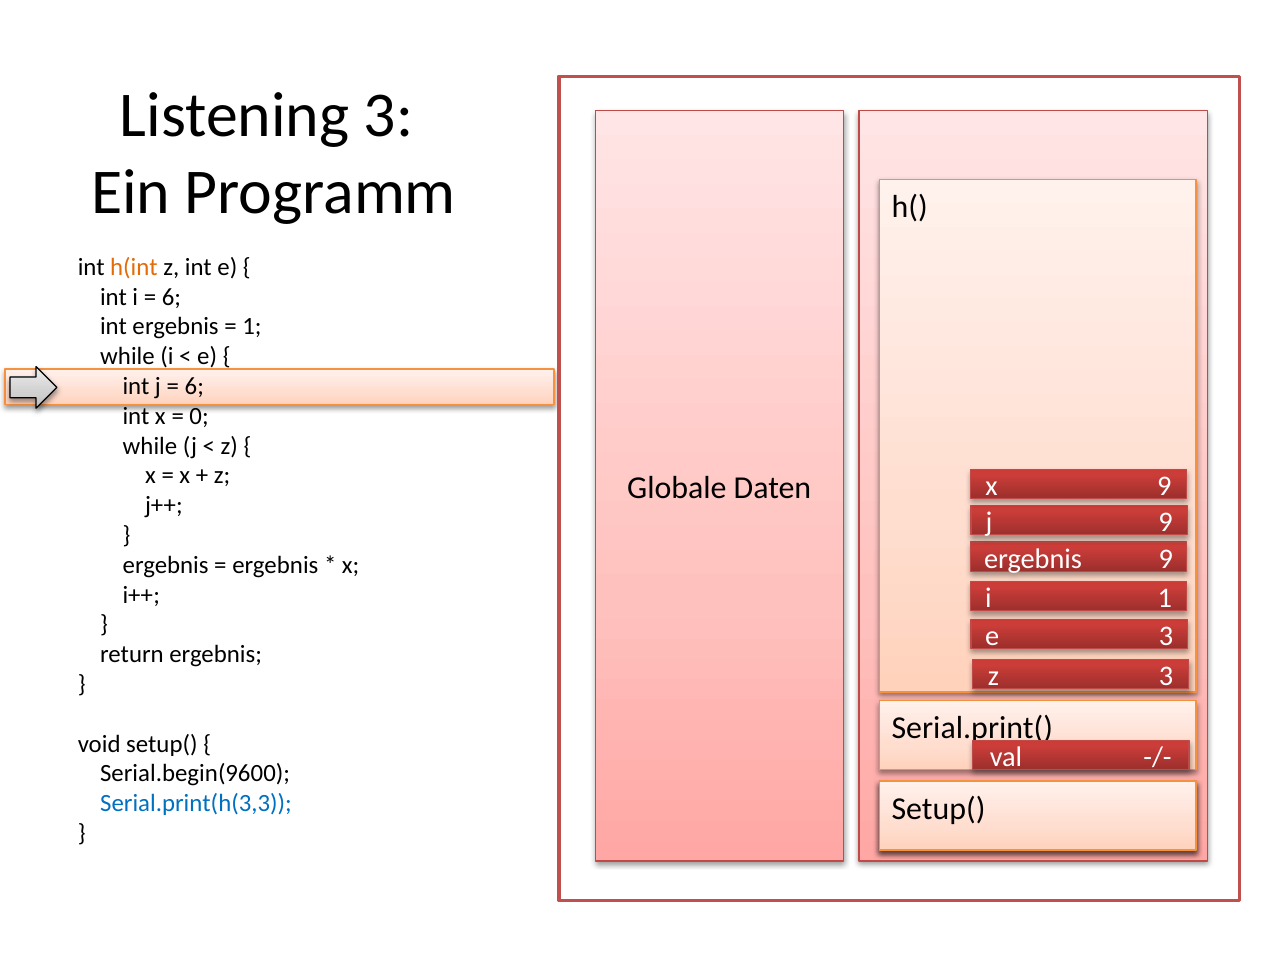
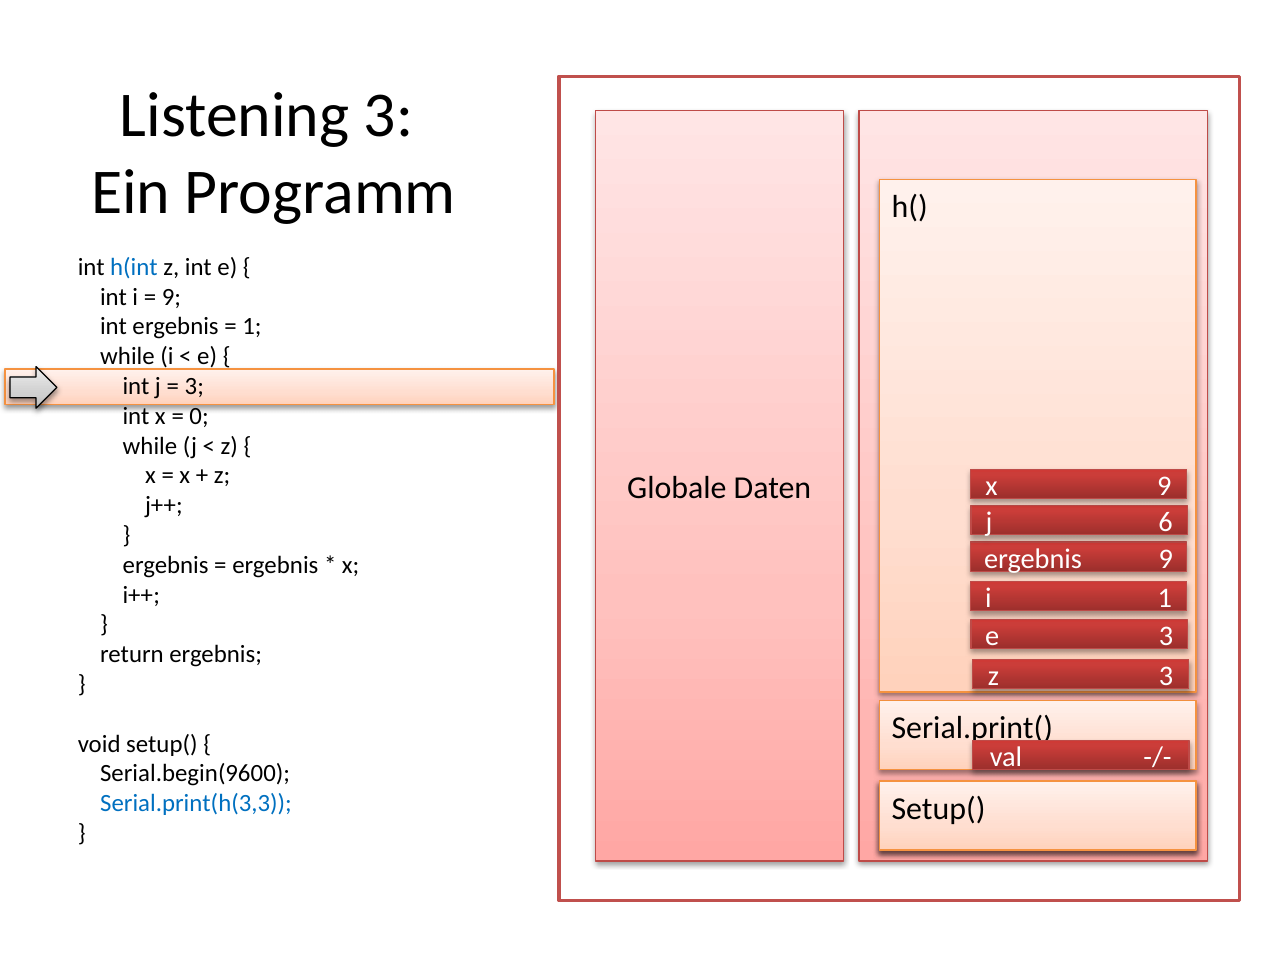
h(int colour: orange -> blue
6 at (171, 297): 6 -> 9
6 at (194, 386): 6 -> 3
j 9: 9 -> 6
